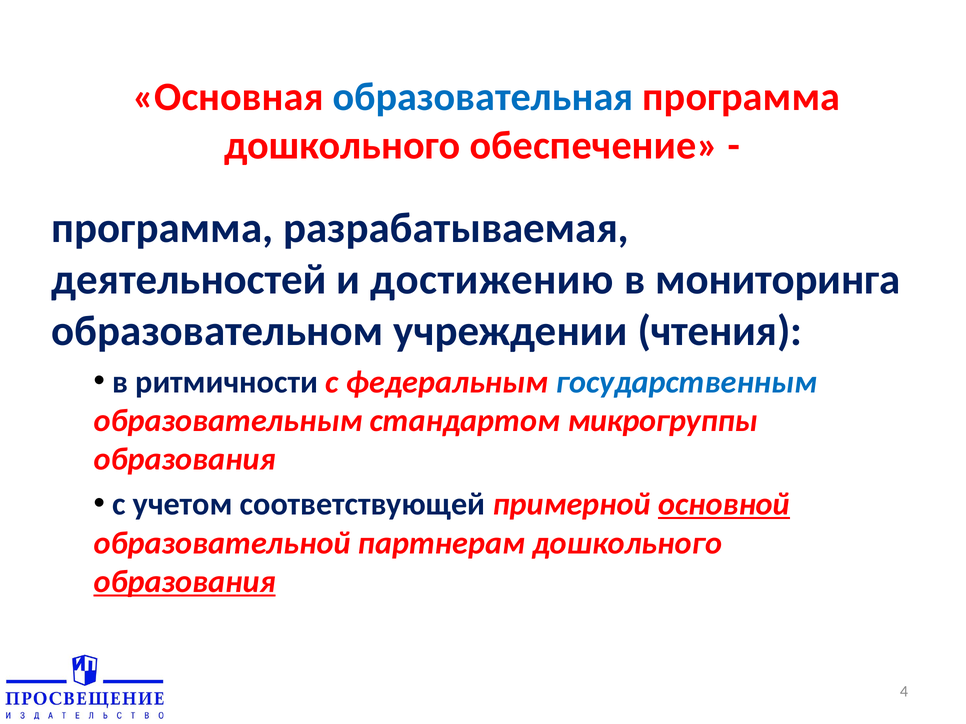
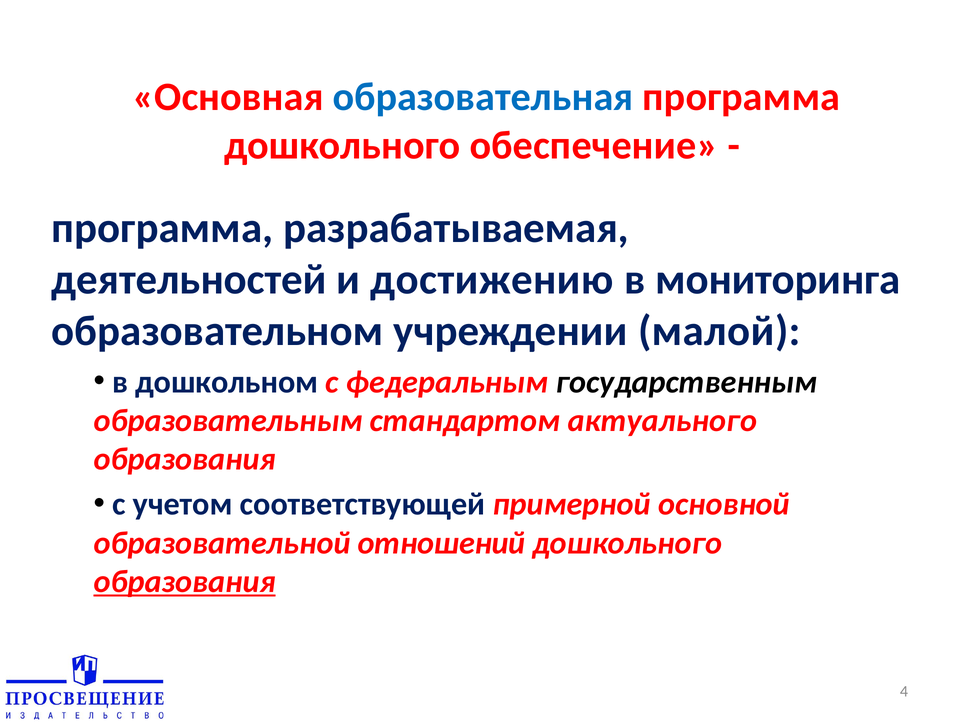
чтения: чтения -> малой
ритмичности: ритмичности -> дошкольном
государственным colour: blue -> black
микрогруппы: микрогруппы -> актуального
основной underline: present -> none
партнерам: партнерам -> отношений
